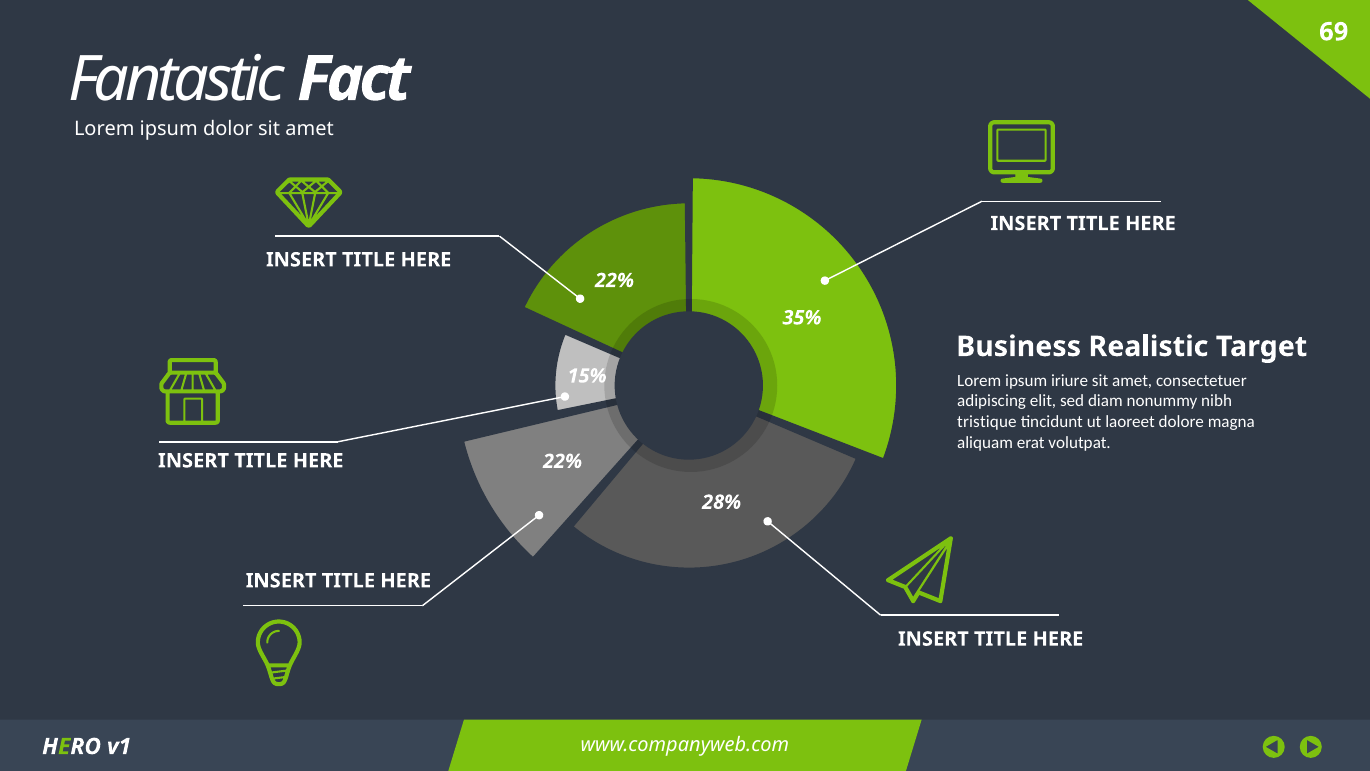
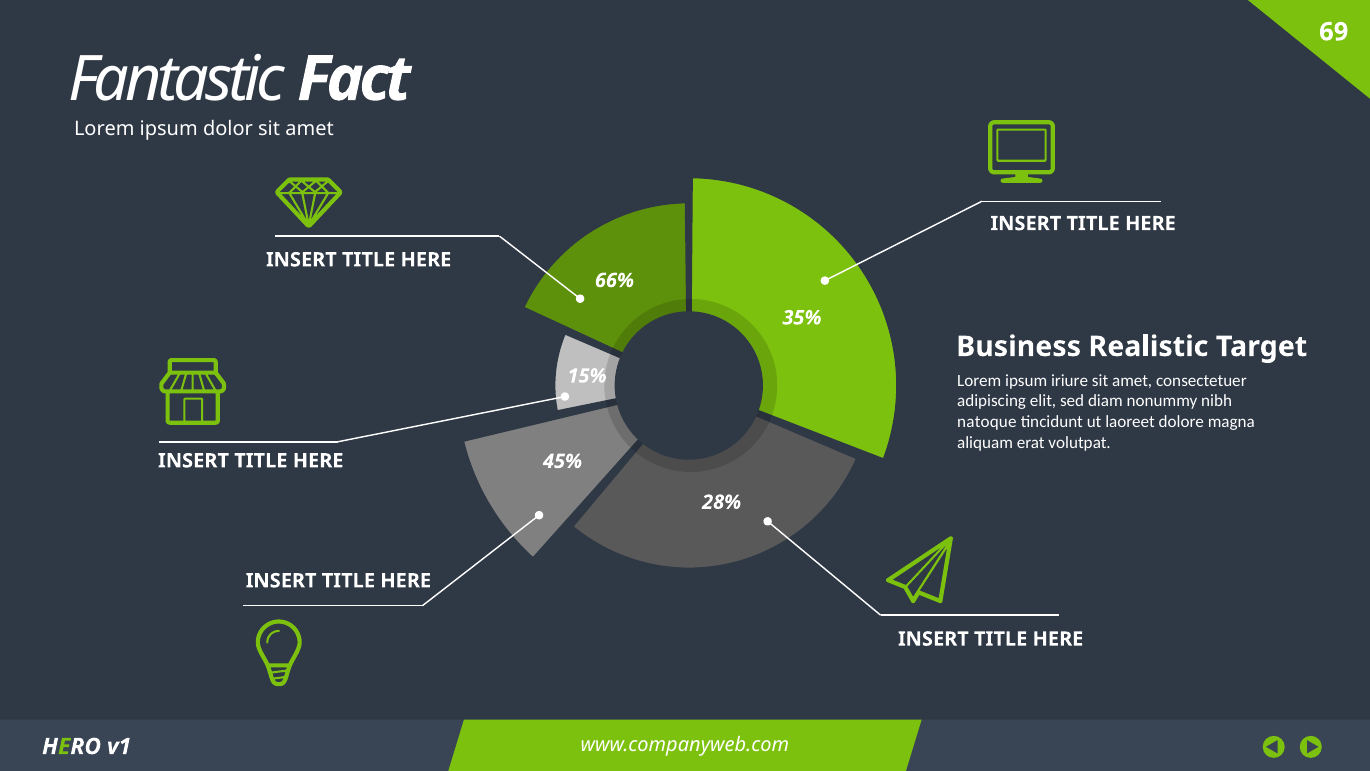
22% at (615, 280): 22% -> 66%
tristique: tristique -> natoque
22% at (563, 461): 22% -> 45%
